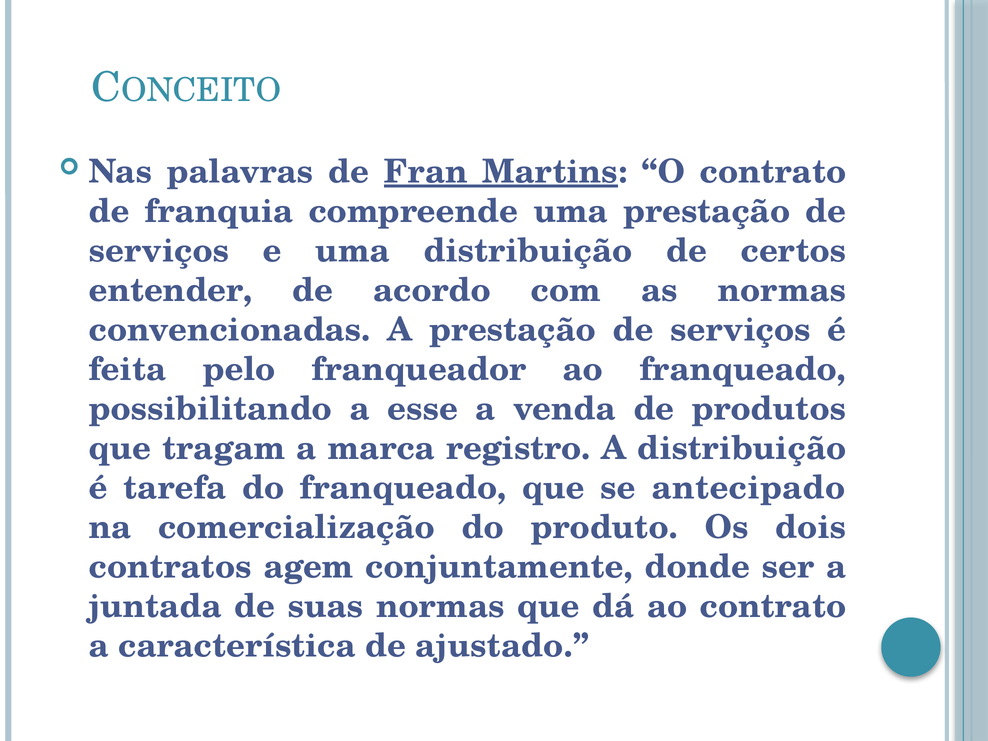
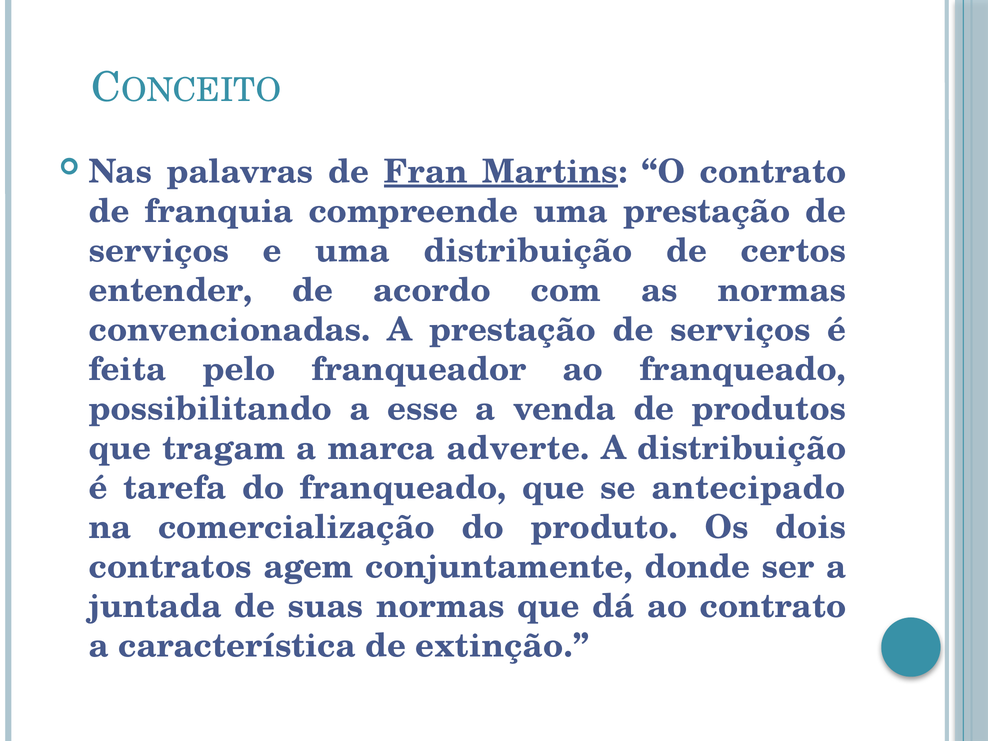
registro: registro -> adverte
ajustado: ajustado -> extinção
